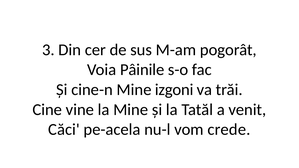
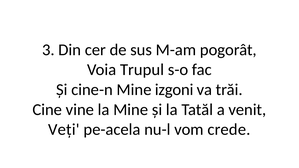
Pâinile: Pâinile -> Trupul
Căci: Căci -> Veți
